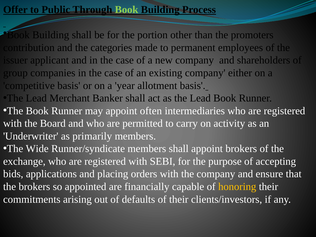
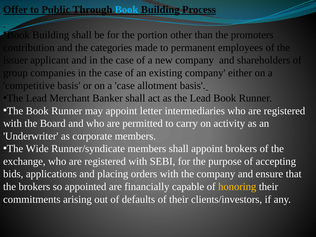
Book at (127, 10) colour: light green -> light blue
a year: year -> case
often: often -> letter
primarily: primarily -> corporate
